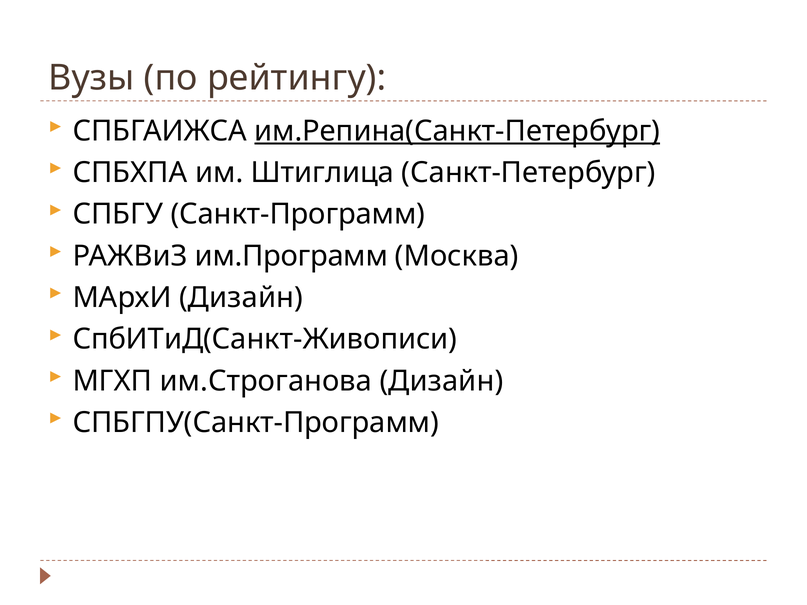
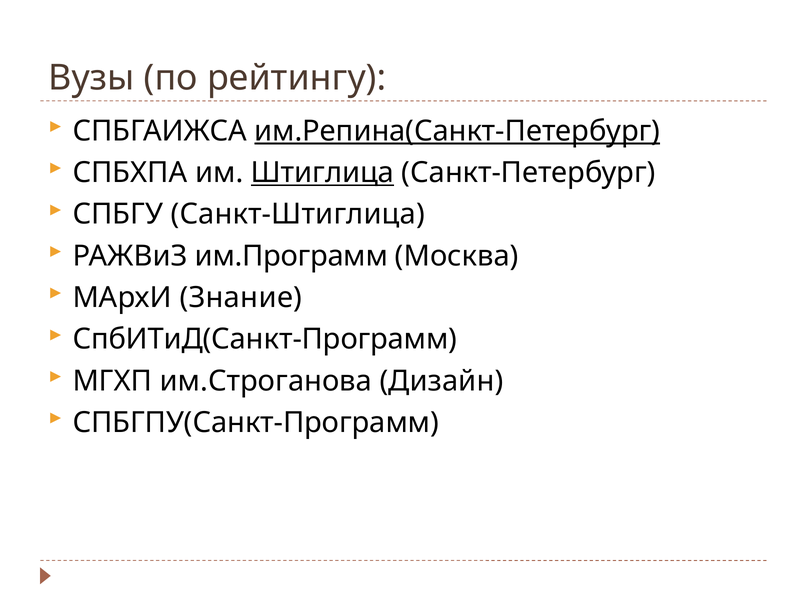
Штиглица underline: none -> present
Санкт-Программ: Санкт-Программ -> Санкт-Штиглица
МАрхИ Дизайн: Дизайн -> Знание
СпбИТиД(Санкт-Живописи: СпбИТиД(Санкт-Живописи -> СпбИТиД(Санкт-Программ
